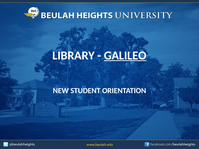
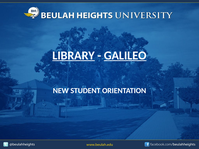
LIBRARY underline: none -> present
